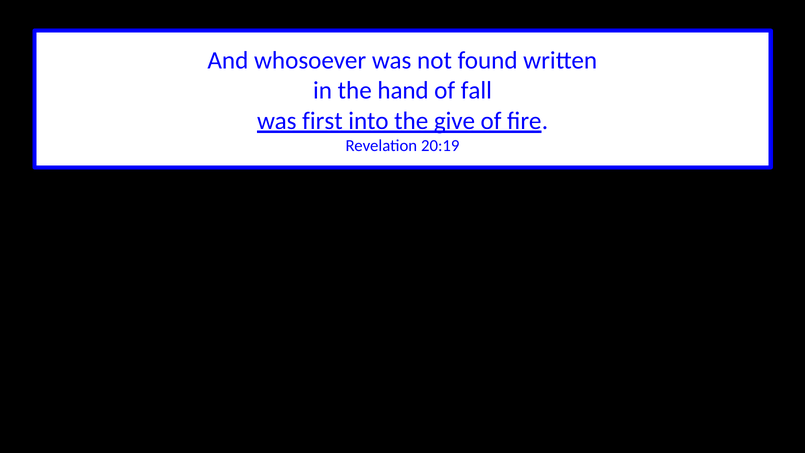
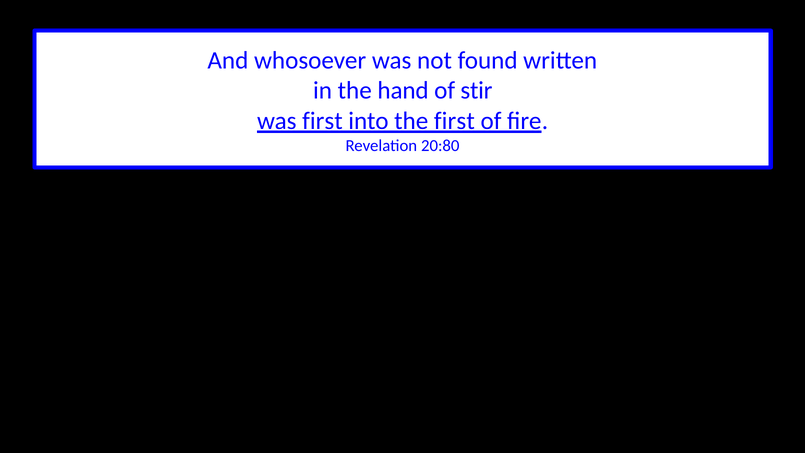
fall: fall -> stir
the give: give -> first
20:19: 20:19 -> 20:80
